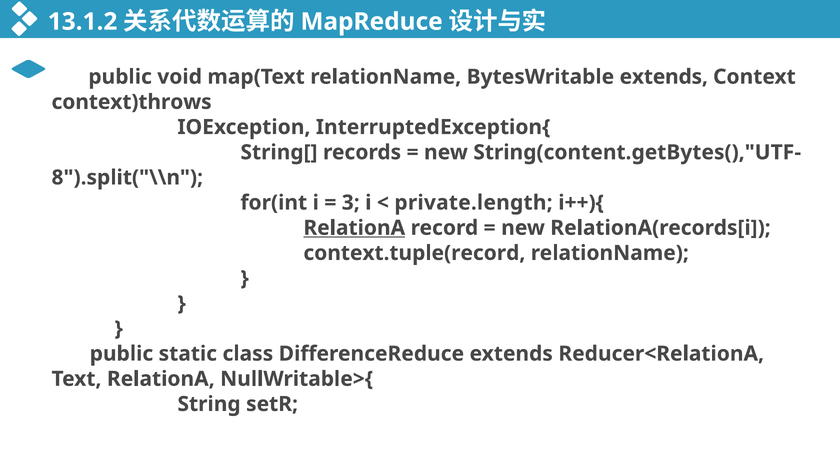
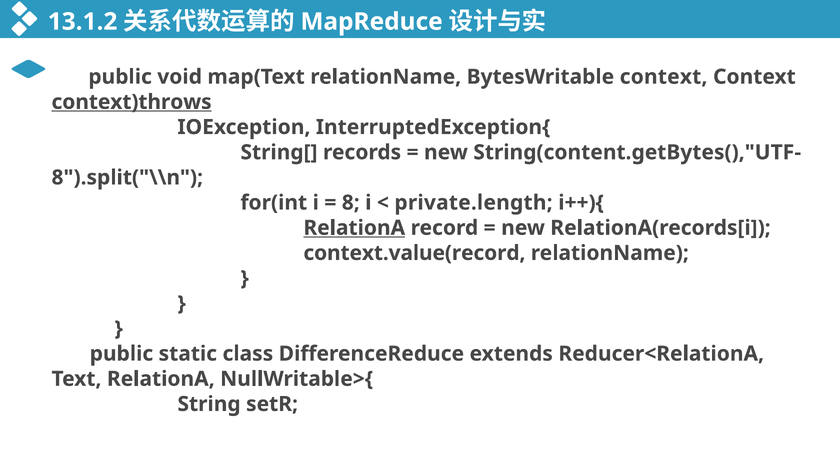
BytesWritable extends: extends -> context
context)throws underline: none -> present
3: 3 -> 8
context.tuple(record: context.tuple(record -> context.value(record
